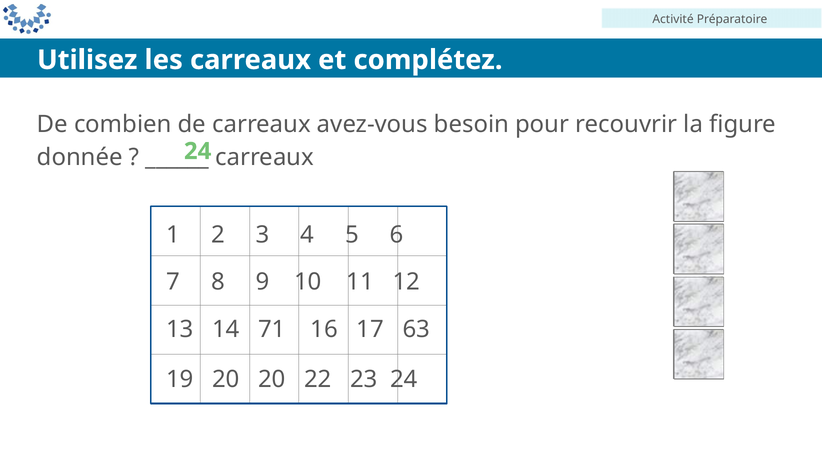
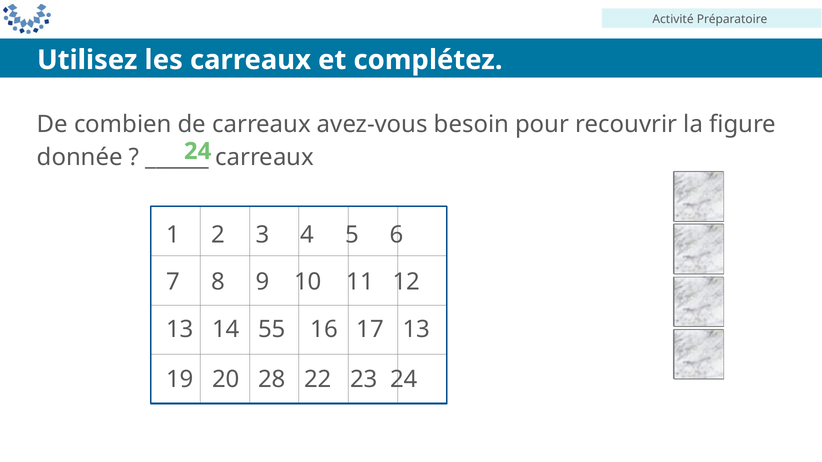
71: 71 -> 55
17 63: 63 -> 13
20 20: 20 -> 28
